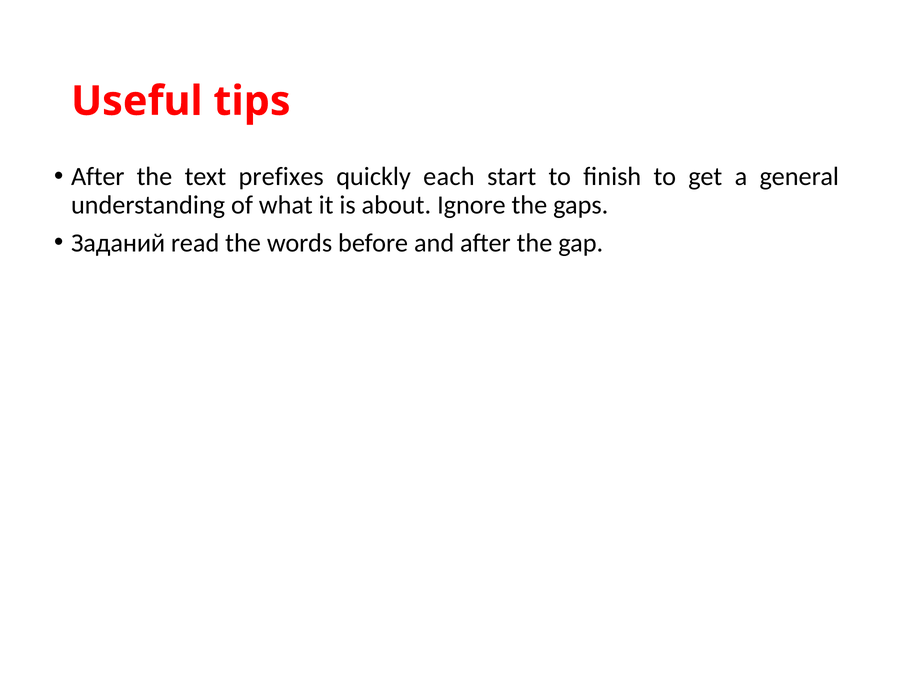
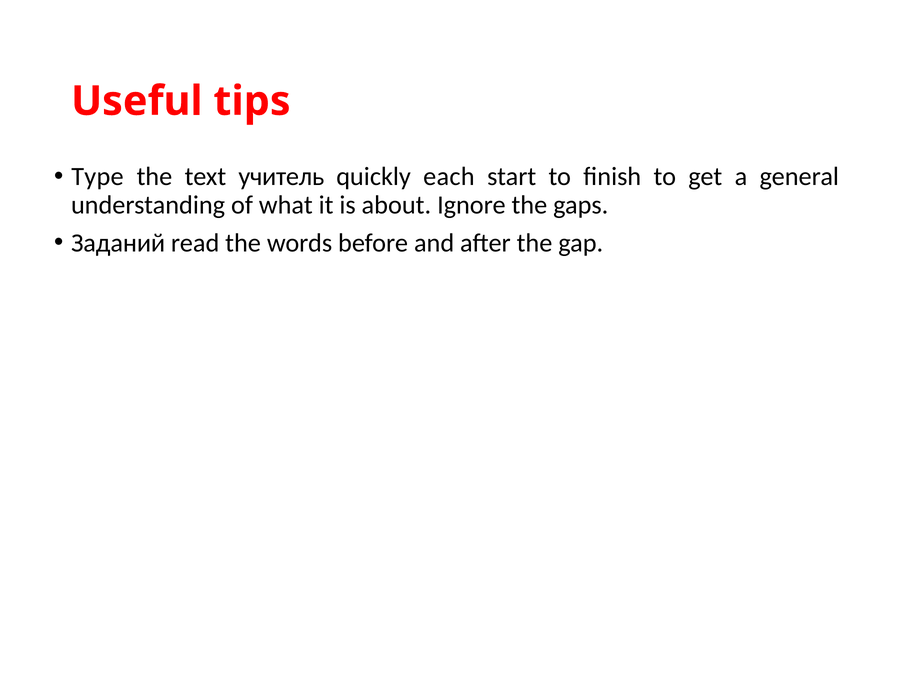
After at (98, 176): After -> Type
prefixes: prefixes -> учитель
